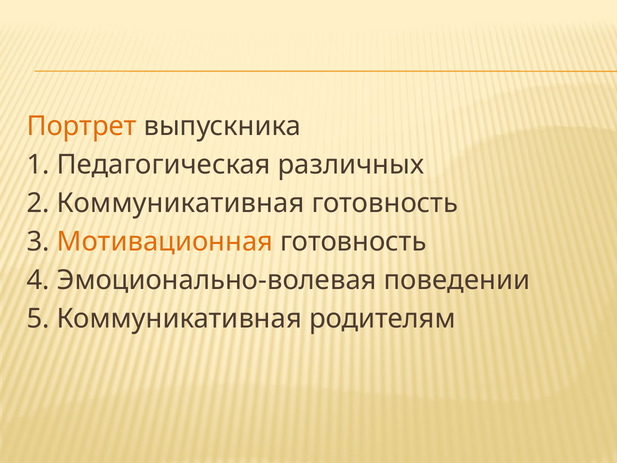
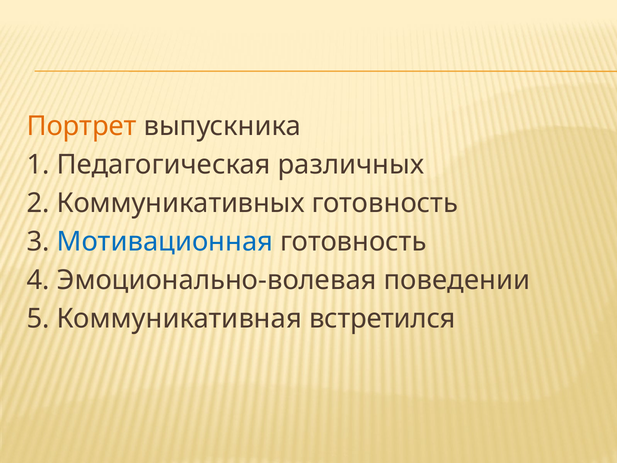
2 Коммуникативная: Коммуникативная -> Коммуникативных
Мотивационная colour: orange -> blue
родителям: родителям -> встретился
